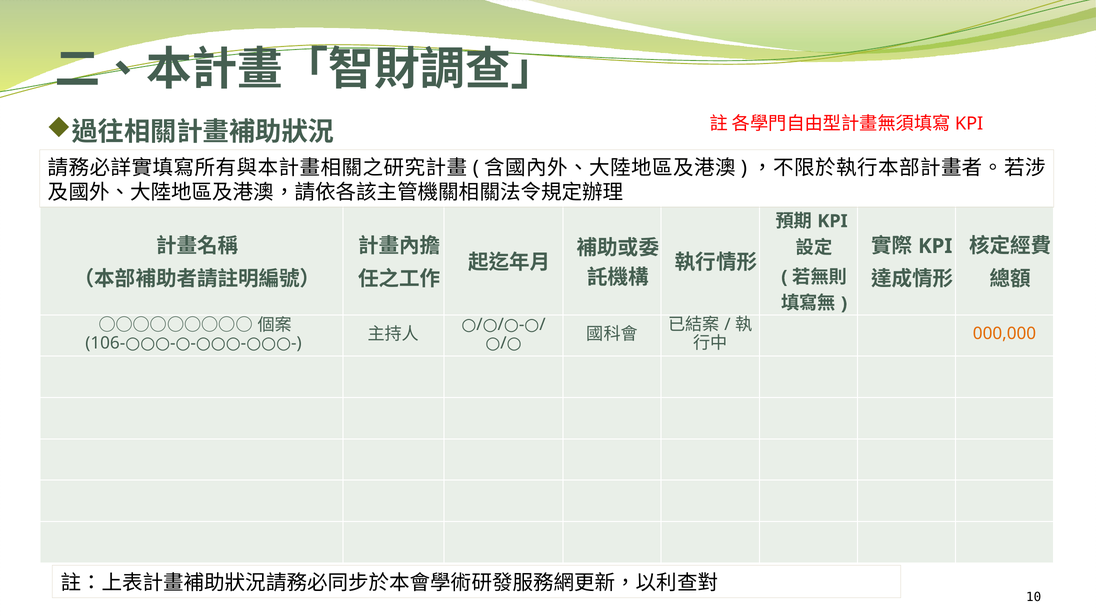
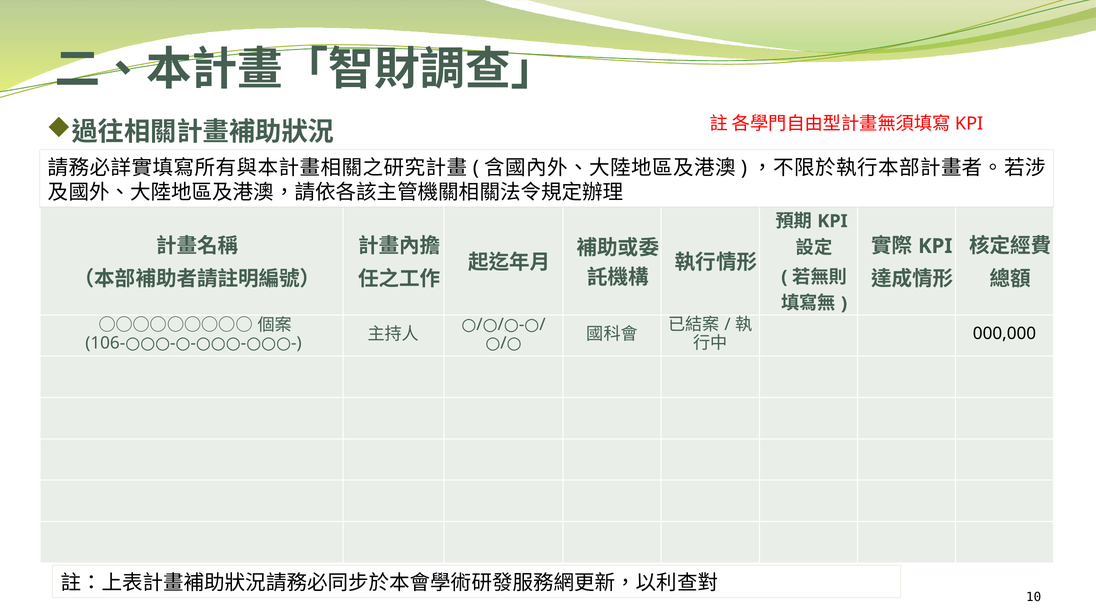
000,000 colour: orange -> black
